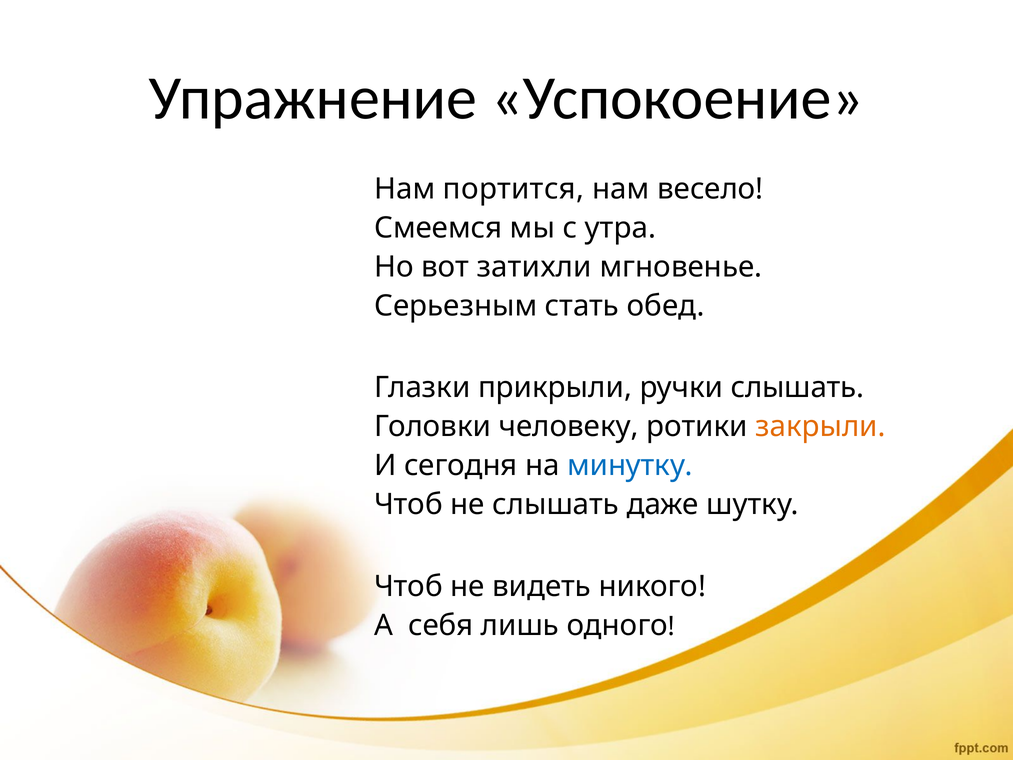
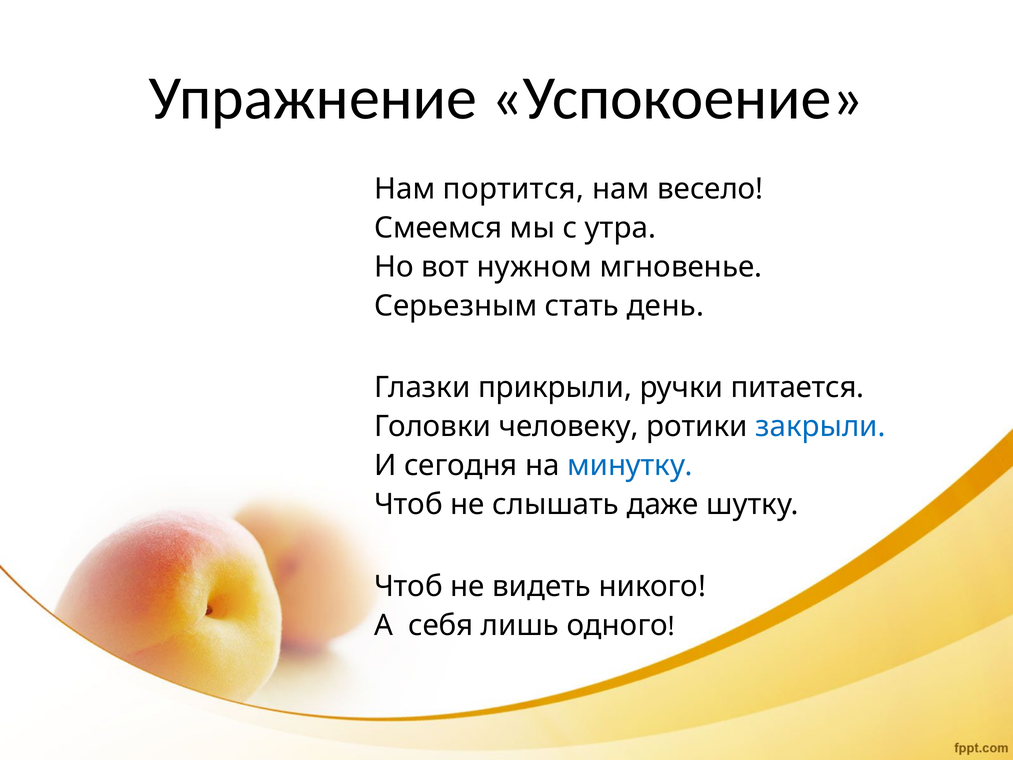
затихли: затихли -> нужном
обед: обед -> день
ручки слышать: слышать -> питается
закрыли colour: orange -> blue
